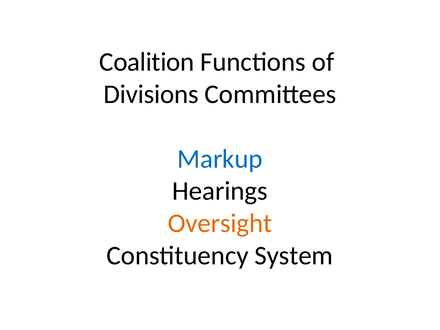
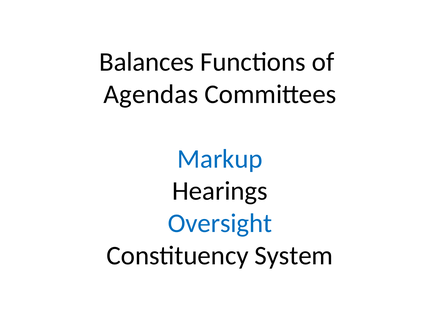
Coalition: Coalition -> Balances
Divisions: Divisions -> Agendas
Oversight colour: orange -> blue
